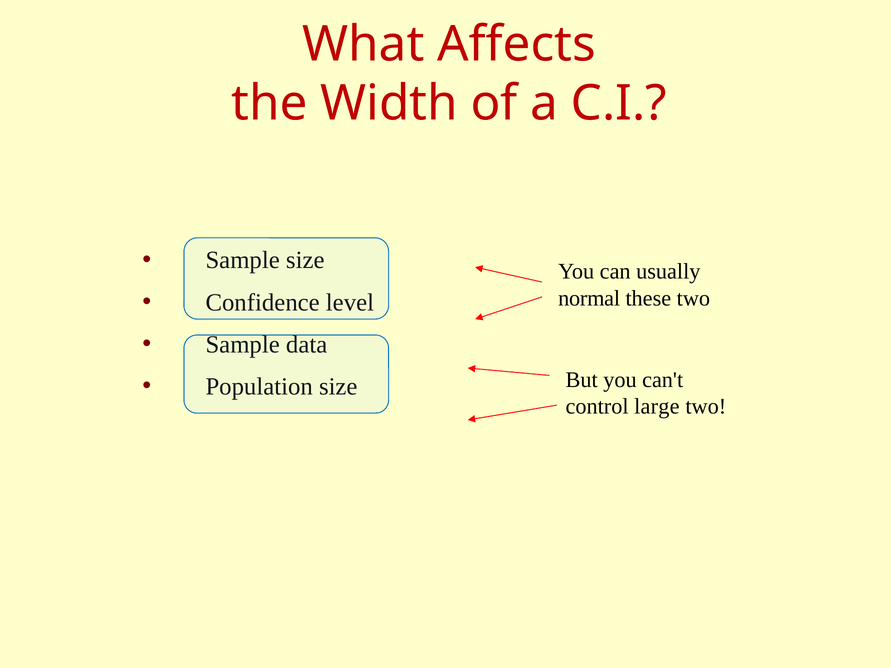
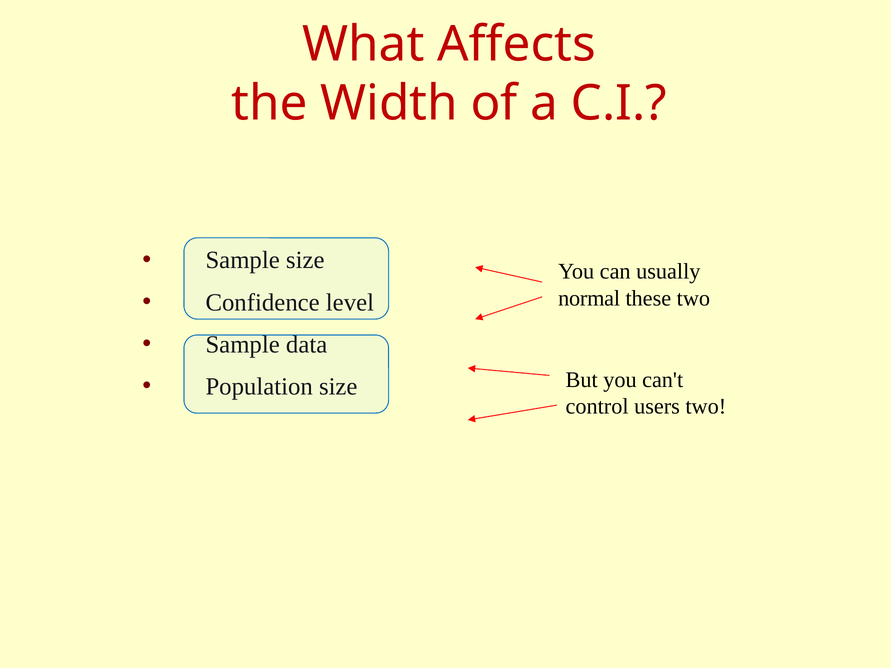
large: large -> users
